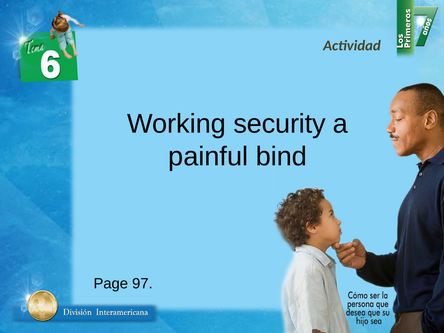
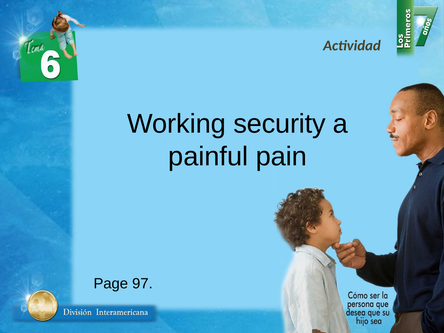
bind: bind -> pain
